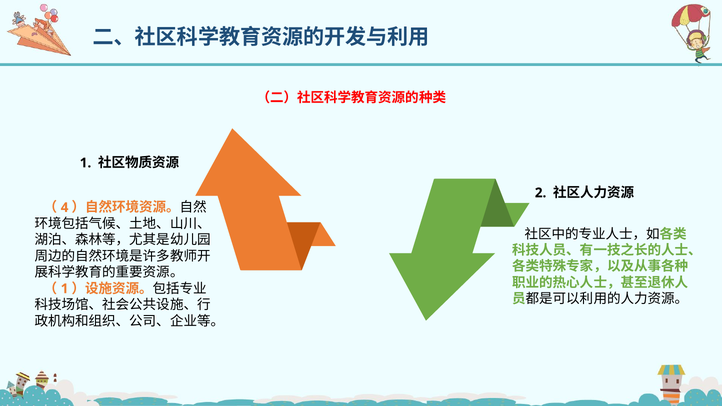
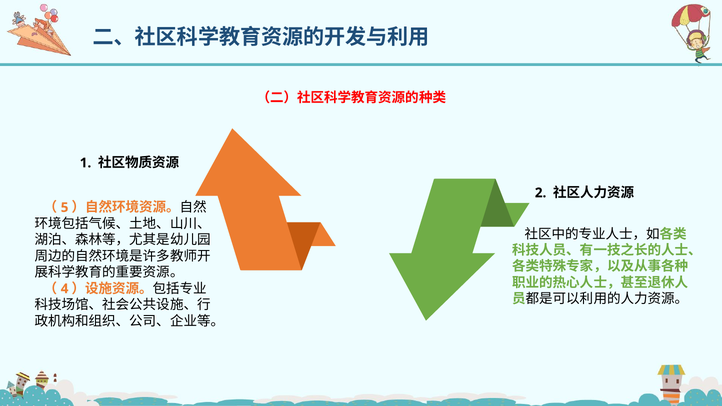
4: 4 -> 5
1 at (65, 289): 1 -> 4
